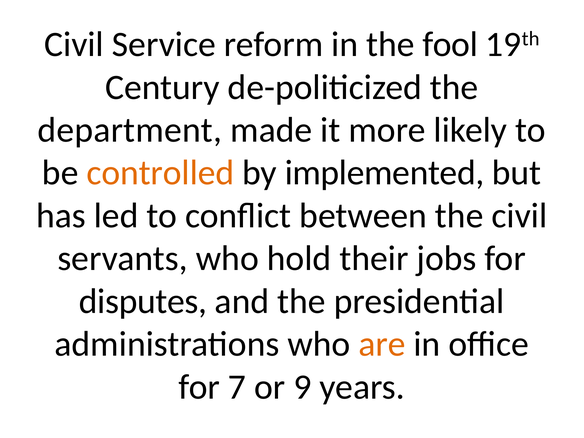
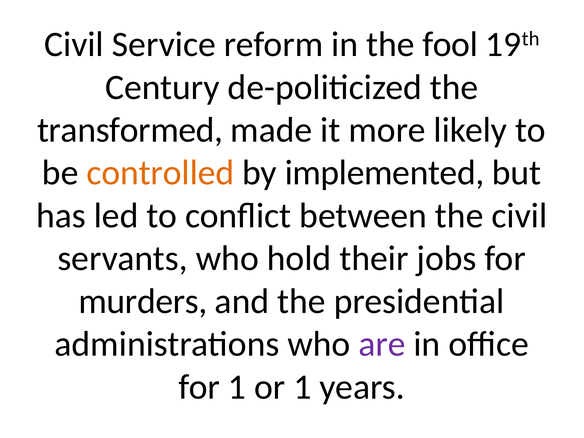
department: department -> transformed
disputes: disputes -> murders
are colour: orange -> purple
for 7: 7 -> 1
or 9: 9 -> 1
